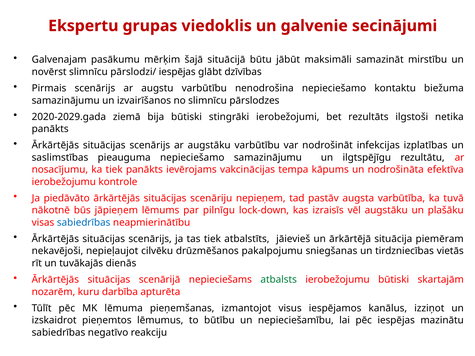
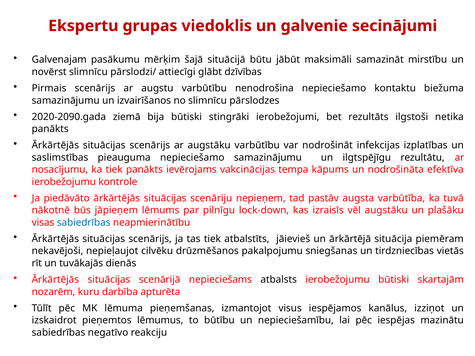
pārslodzi/ iespējas: iespējas -> attiecīgi
2020-2029.gada: 2020-2029.gada -> 2020-2090.gada
atbalsts colour: green -> black
